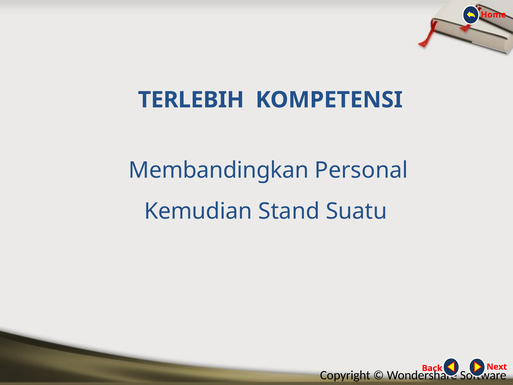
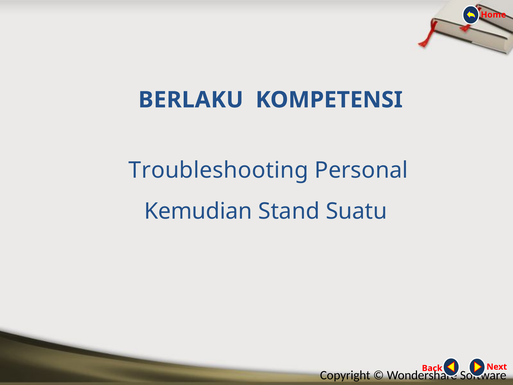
TERLEBIH: TERLEBIH -> BERLAKU
Membandingkan: Membandingkan -> Troubleshooting
